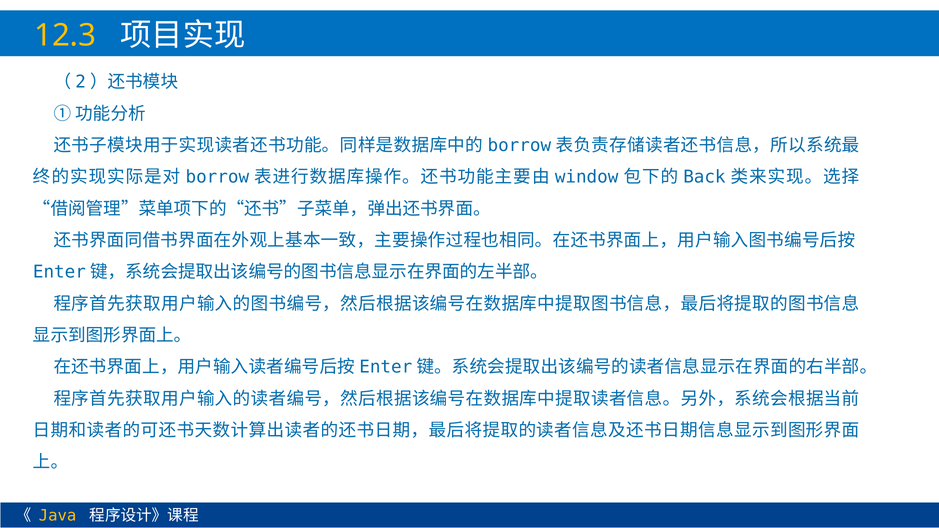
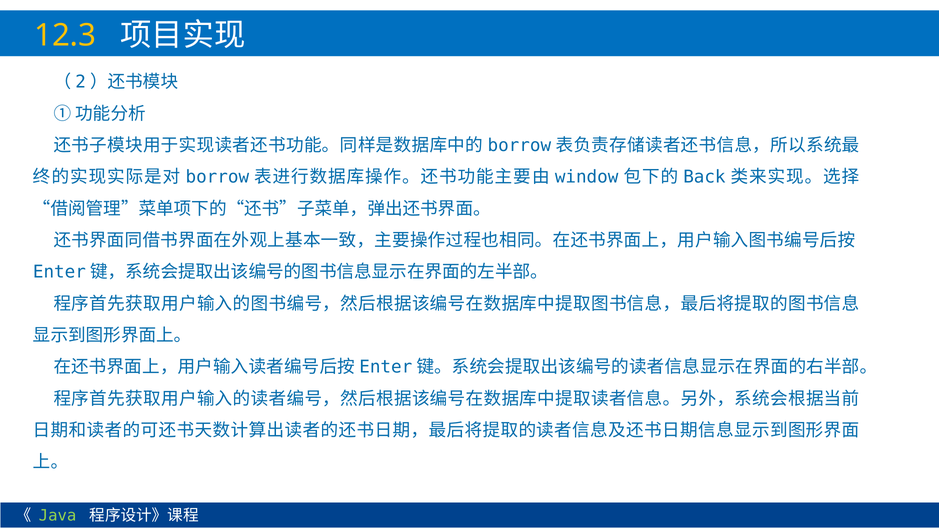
Java colour: yellow -> light green
